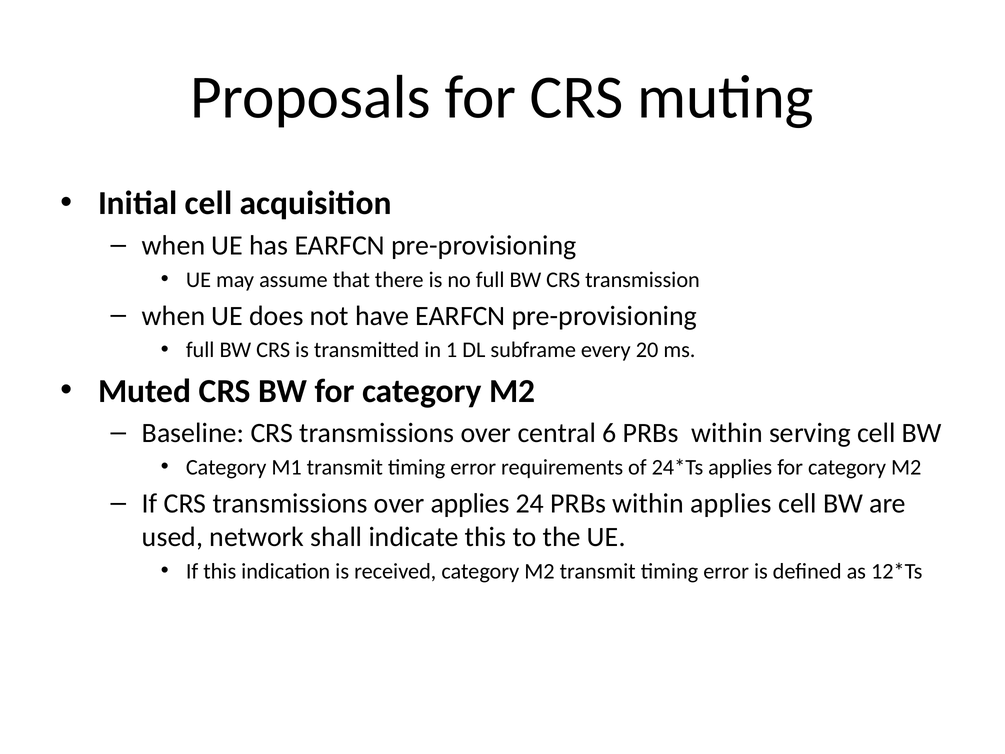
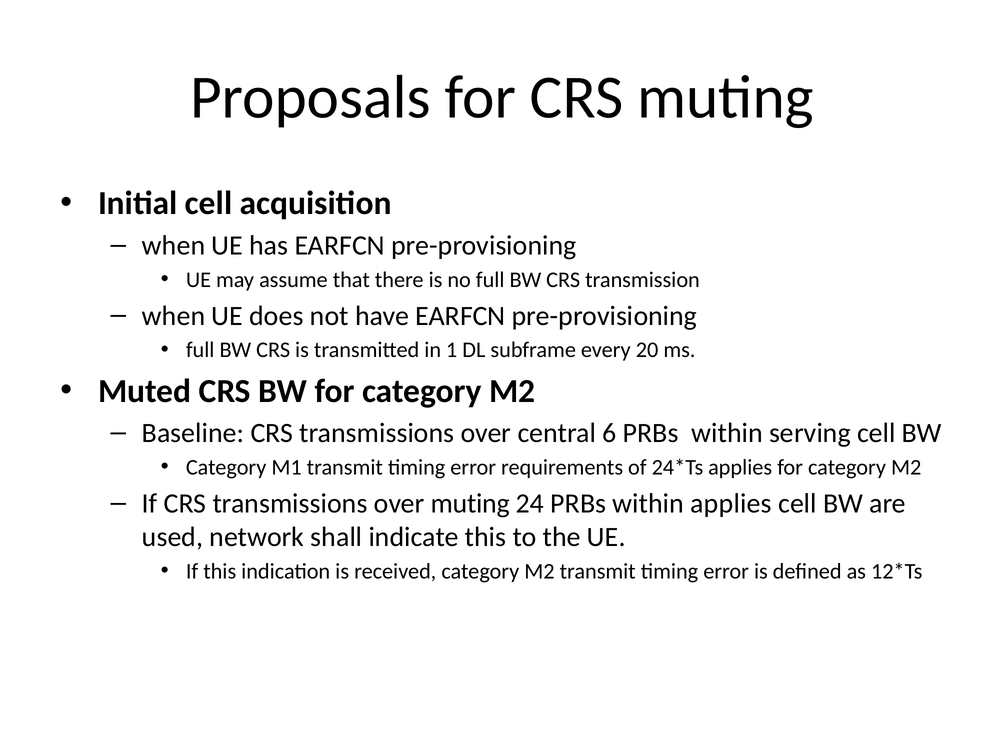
over applies: applies -> muting
